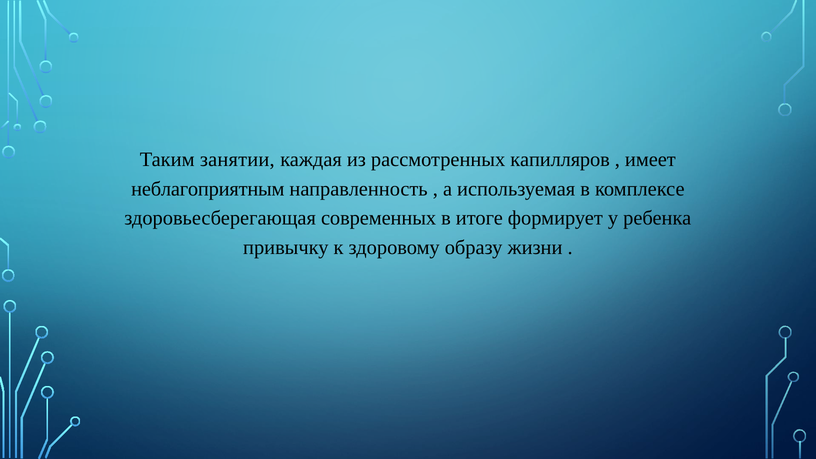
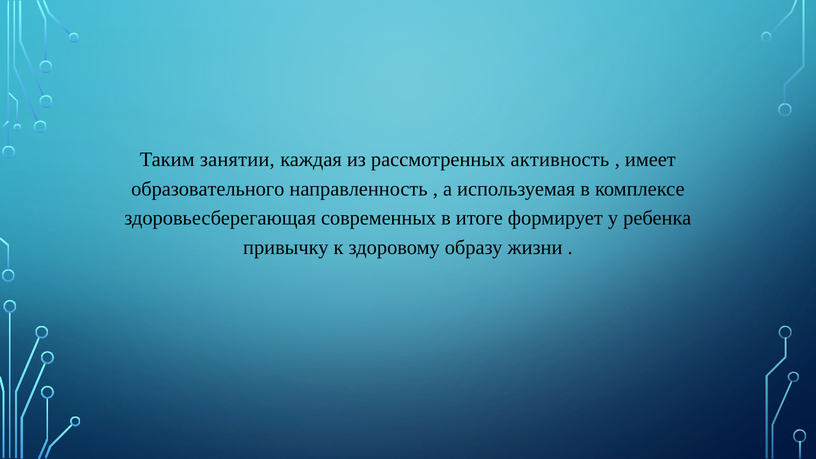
капилляров: капилляров -> активность
неблагоприятным: неблагоприятным -> образовательного
